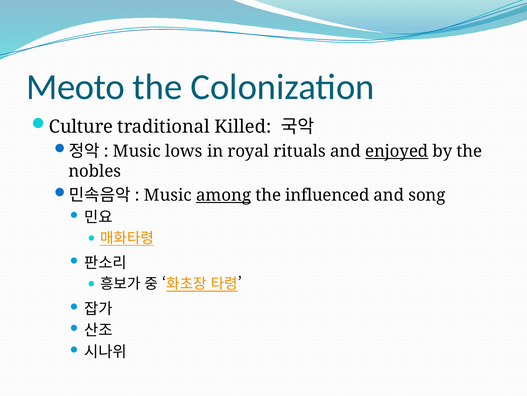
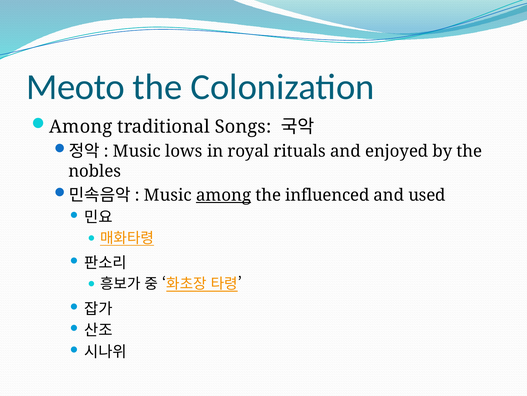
Culture at (81, 126): Culture -> Among
Killed: Killed -> Songs
enjoyed underline: present -> none
song: song -> used
